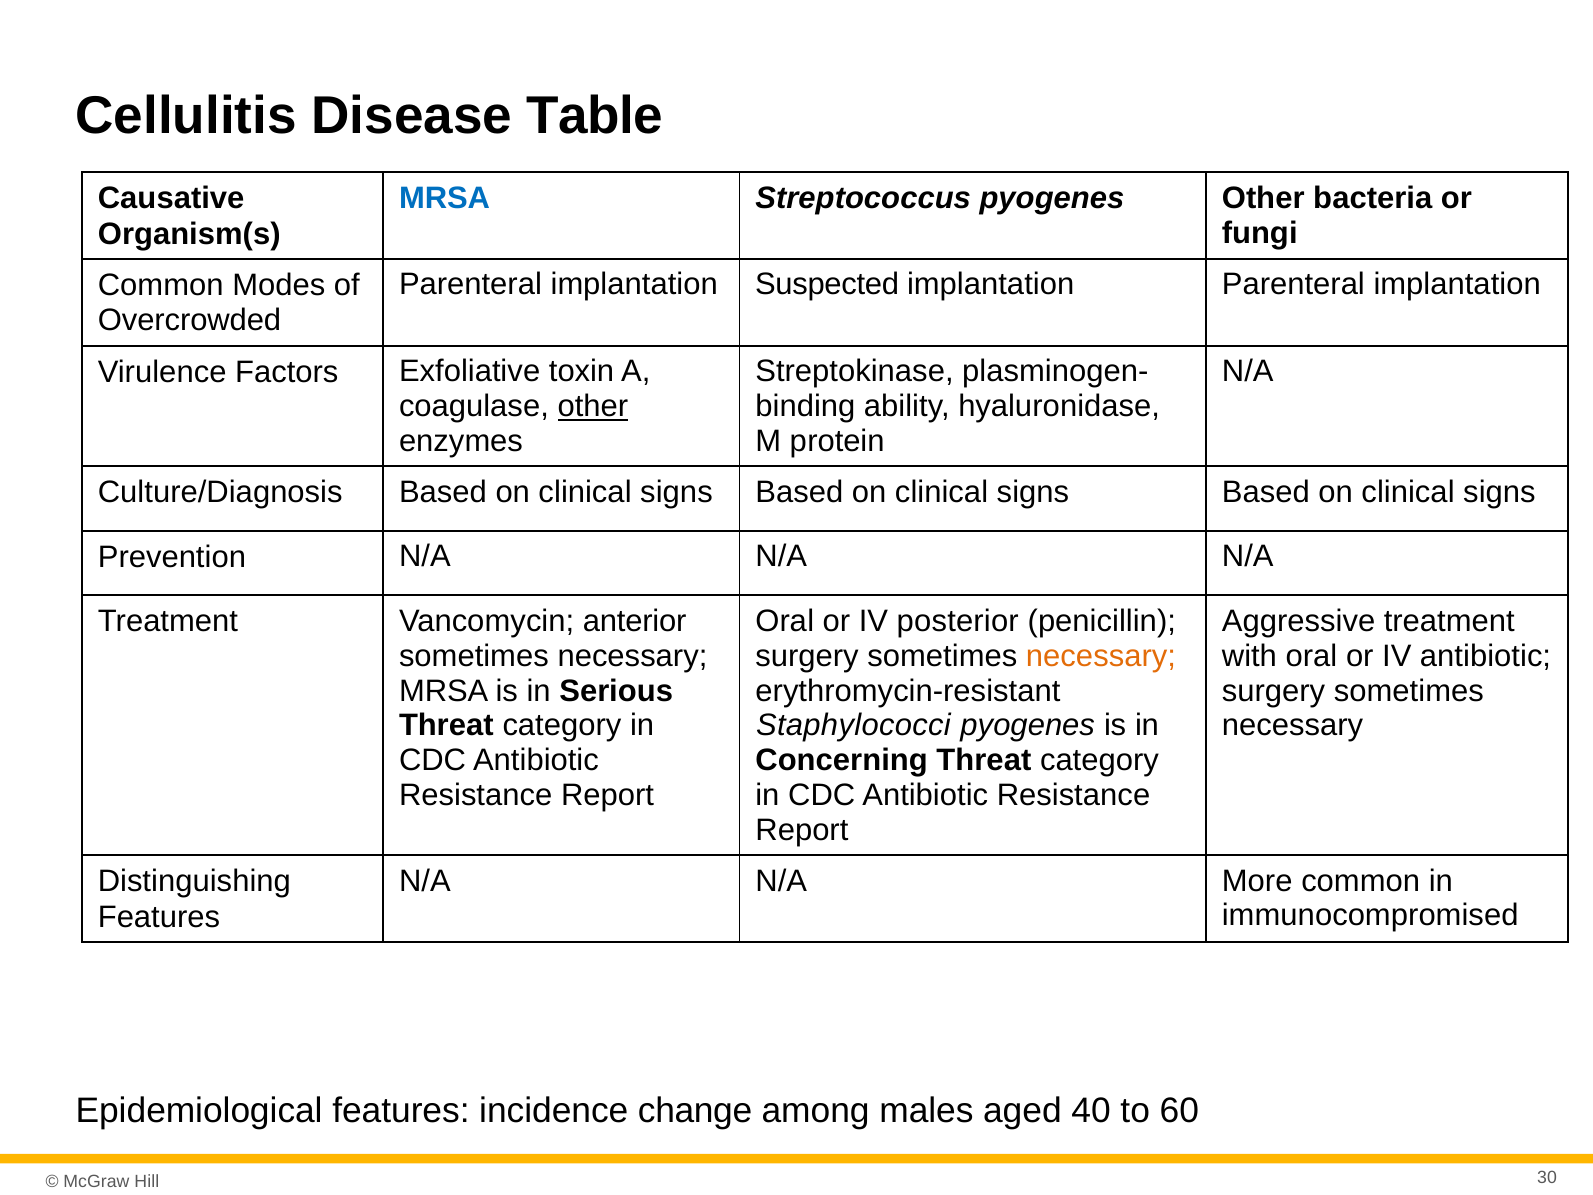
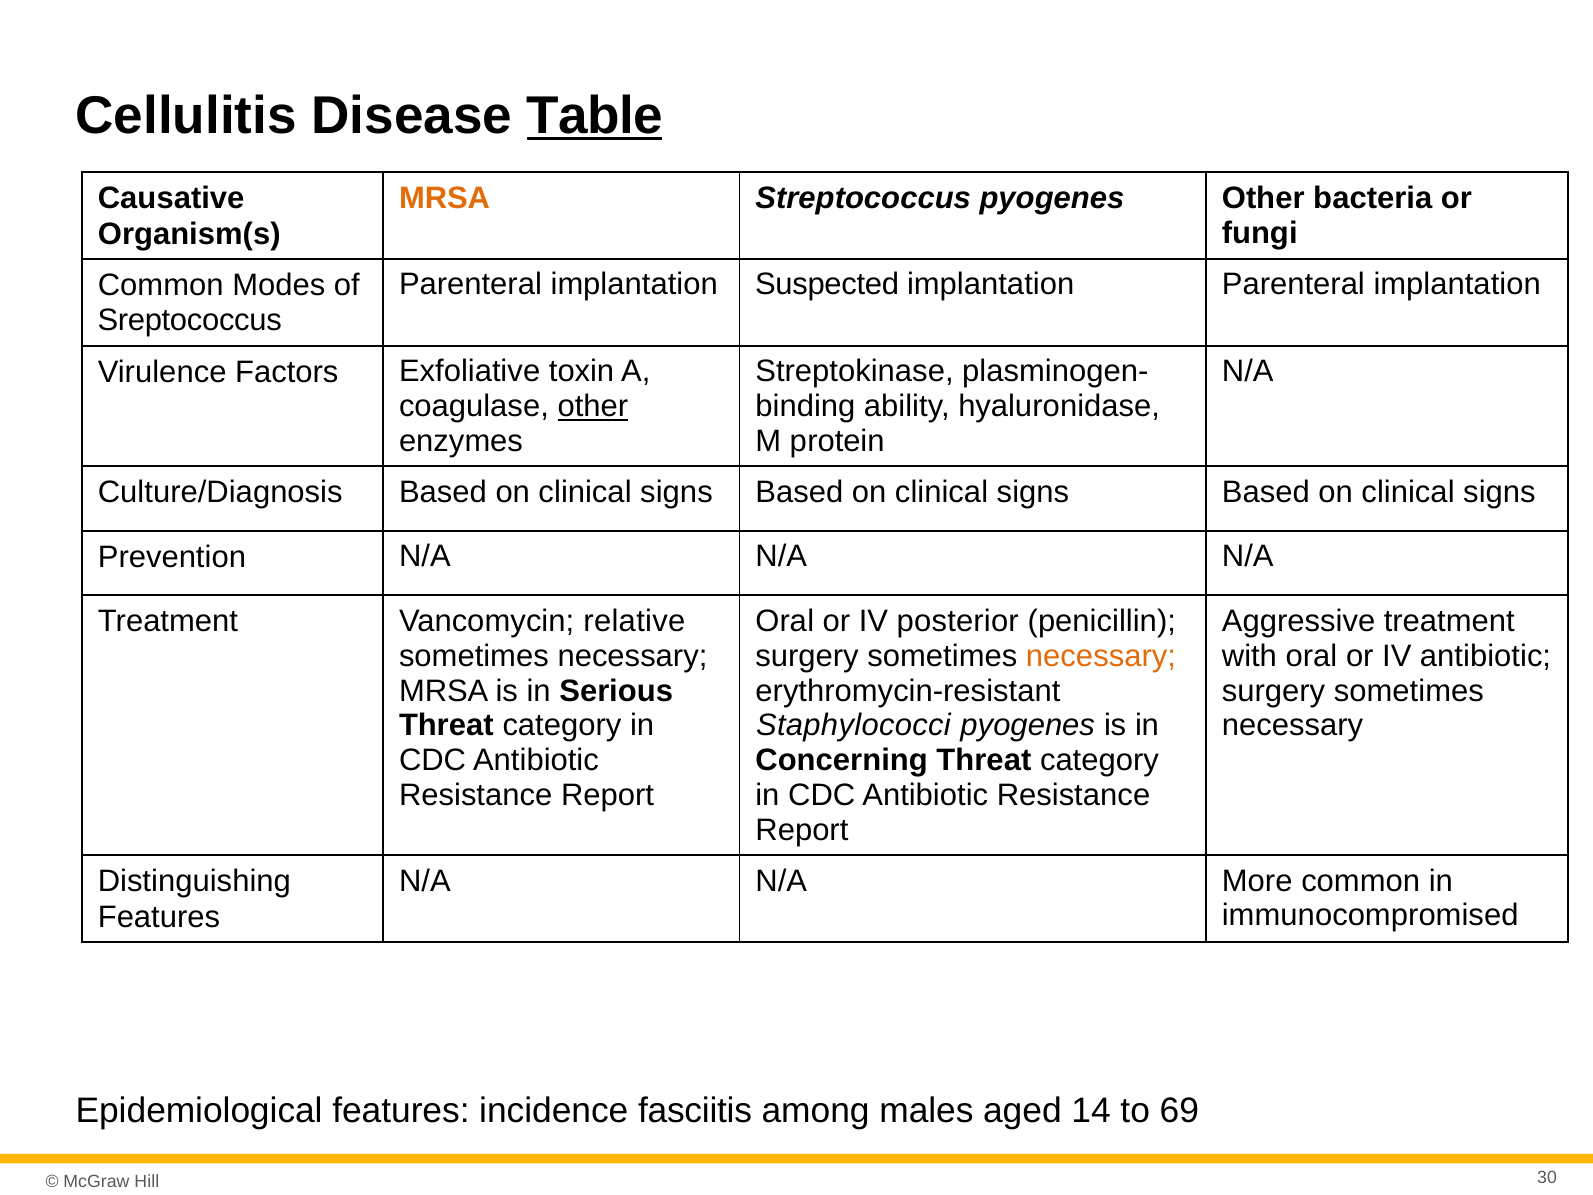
Table underline: none -> present
MRSA at (445, 198) colour: blue -> orange
Overcrowded: Overcrowded -> Sreptococcus
anterior: anterior -> relative
change: change -> fasciitis
40: 40 -> 14
60: 60 -> 69
